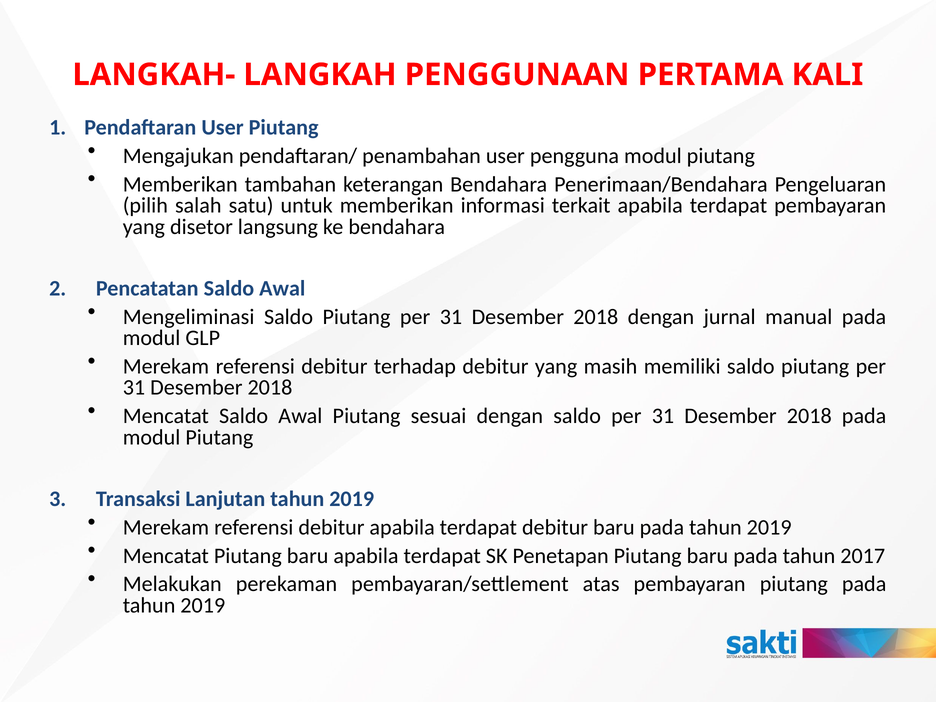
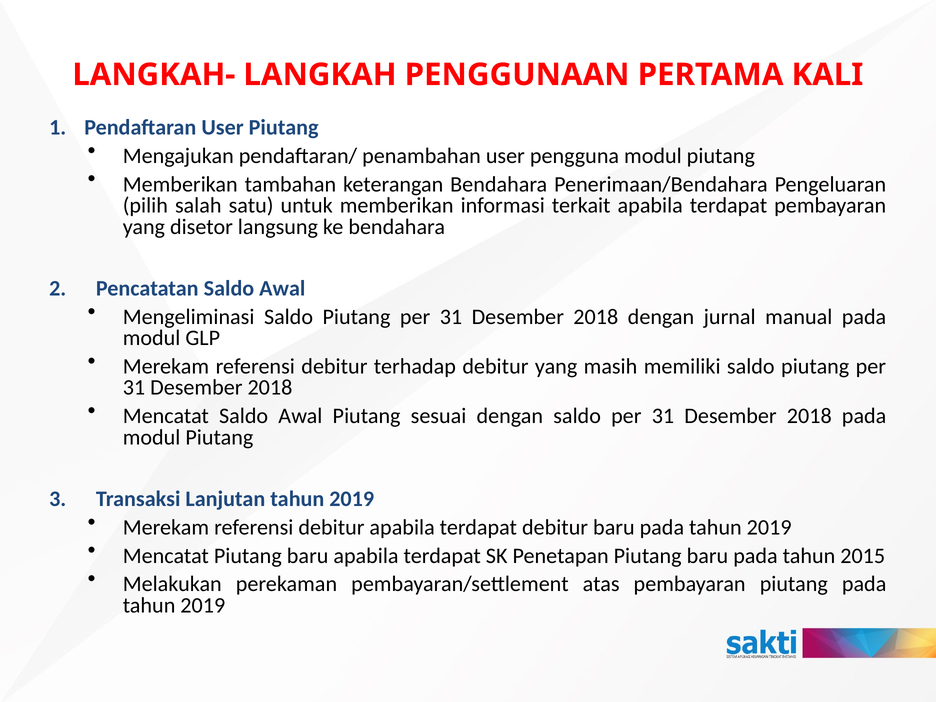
2017: 2017 -> 2015
